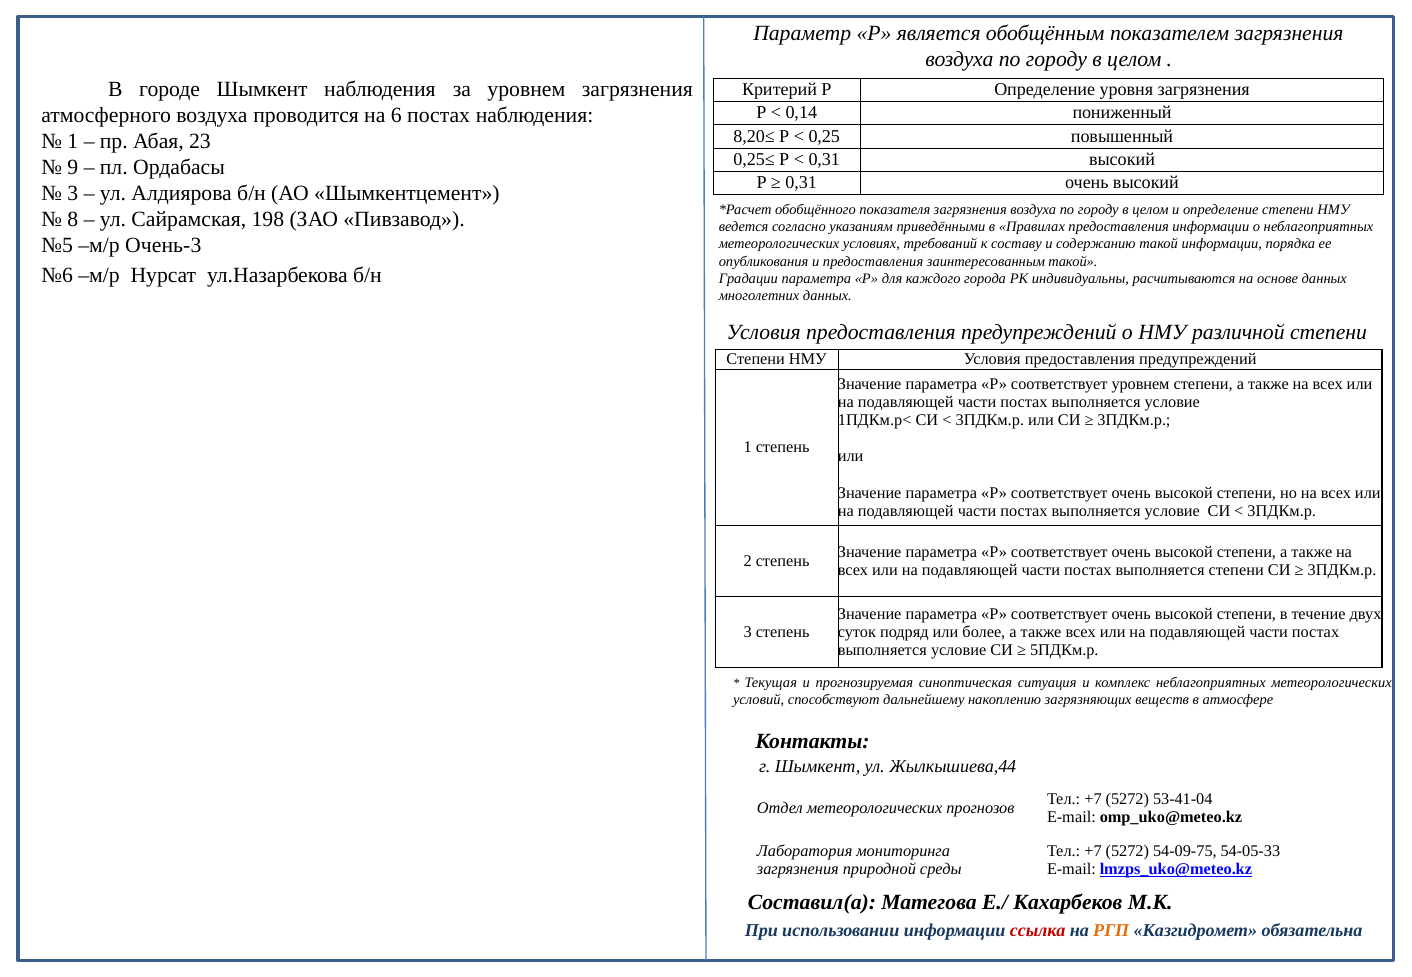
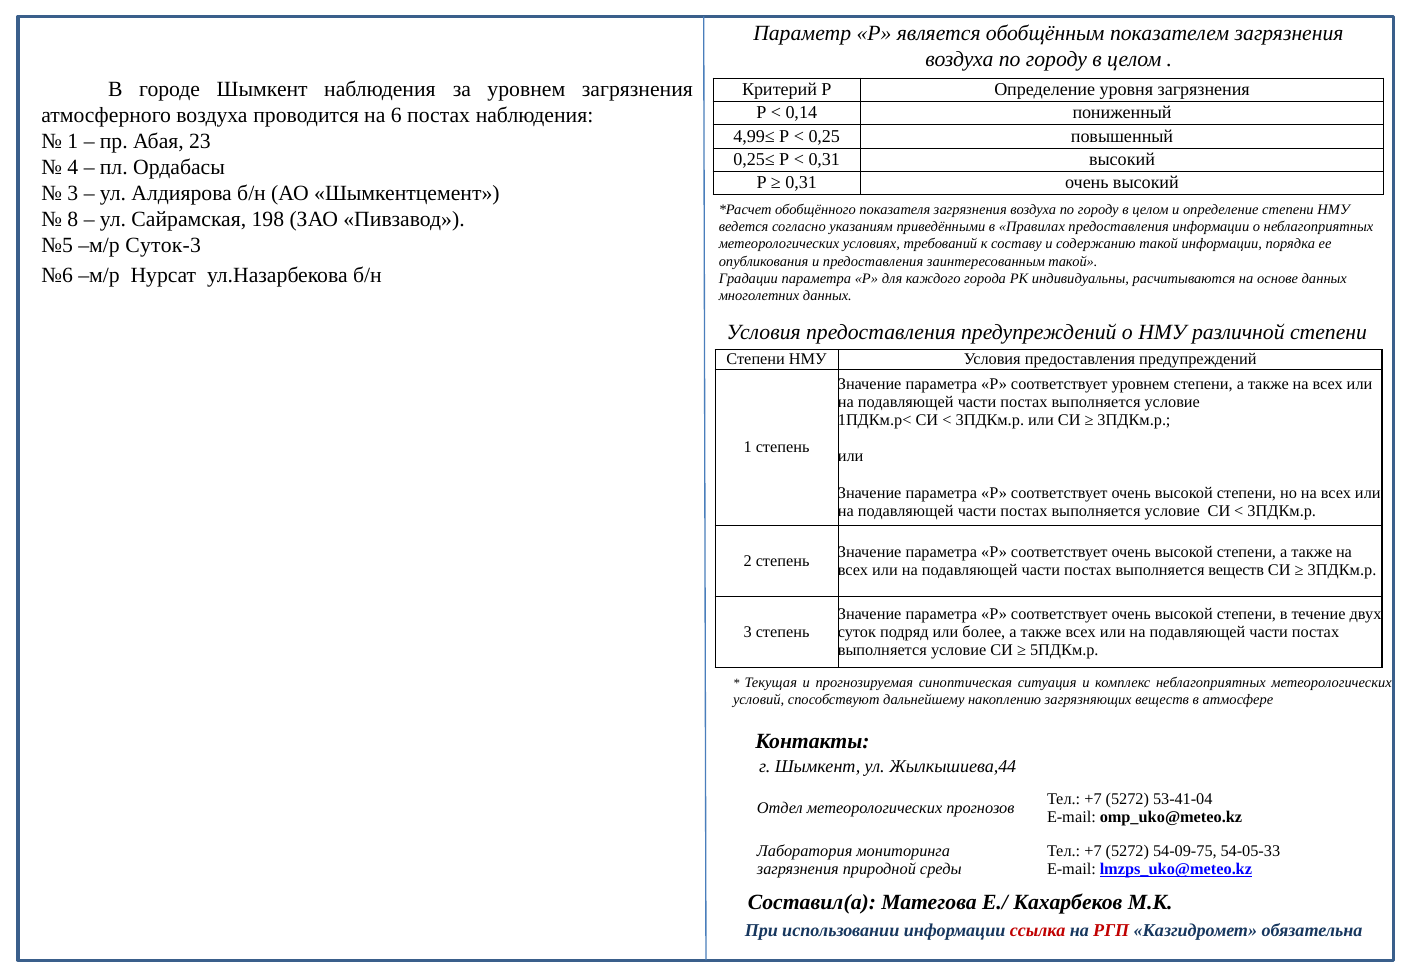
8,20≤: 8,20≤ -> 4,99≤
9: 9 -> 4
Очень-3: Очень-3 -> Суток-3
выполняется степени: степени -> веществ
РГП colour: orange -> red
